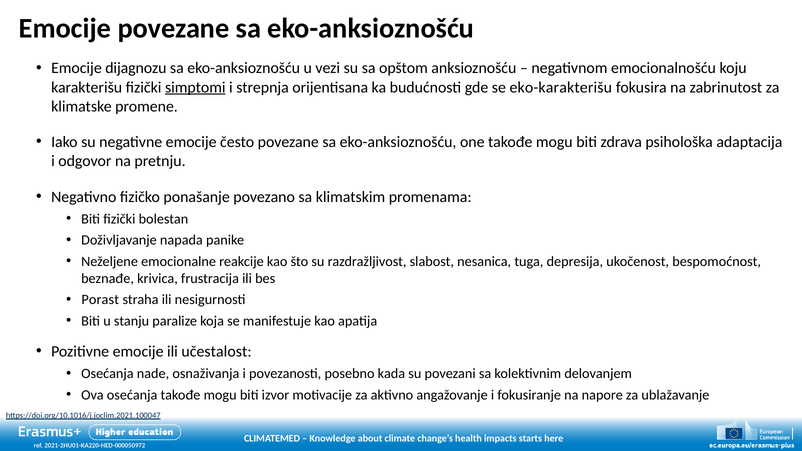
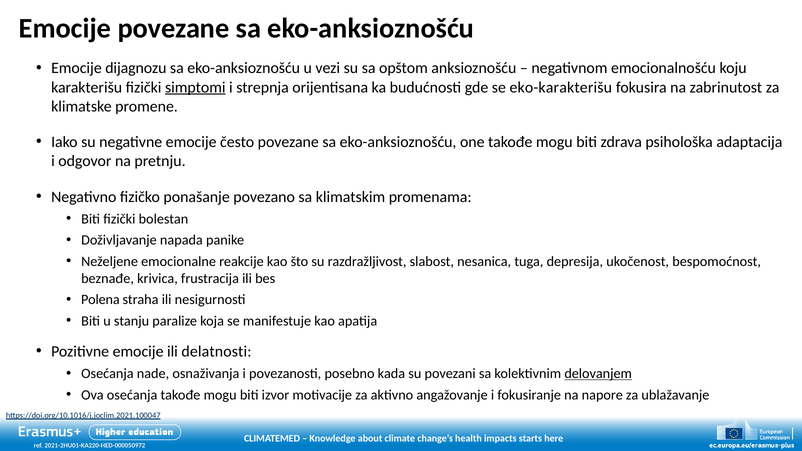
Porast: Porast -> Polena
učestalost: učestalost -> delatnosti
delovanjem underline: none -> present
